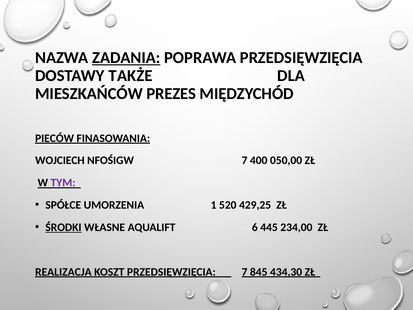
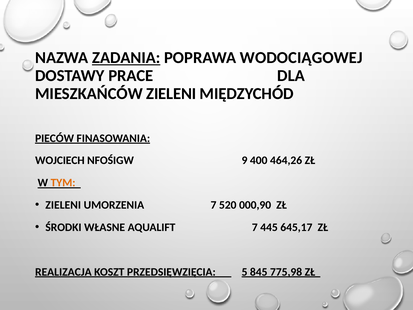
POPRAWA PRZEDSIĘWZIĘCIA: PRZEDSIĘWZIĘCIA -> WODOCIĄGOWEJ
TAKŻE: TAKŻE -> PRACE
MIESZKAŃCÓW PREZES: PREZES -> ZIELENI
NFOŚIGW 7: 7 -> 9
050,00: 050,00 -> 464,26
TYM colour: purple -> orange
SPÓŁCE at (63, 205): SPÓŁCE -> ZIELENI
UMORZENIA 1: 1 -> 7
429,25: 429,25 -> 000,90
ŚRODKI underline: present -> none
AQUALIFT 6: 6 -> 7
234,00: 234,00 -> 645,17
PRZEDSIĘWZIĘCIA 7: 7 -> 5
434,30: 434,30 -> 775,98
